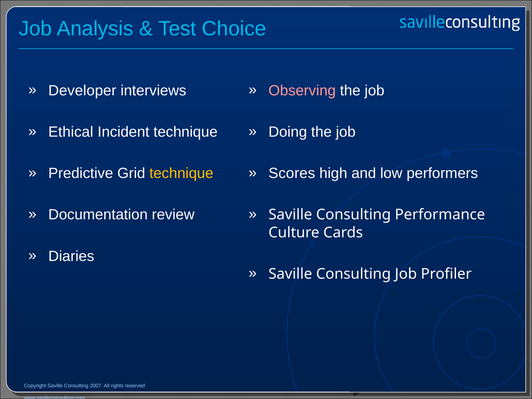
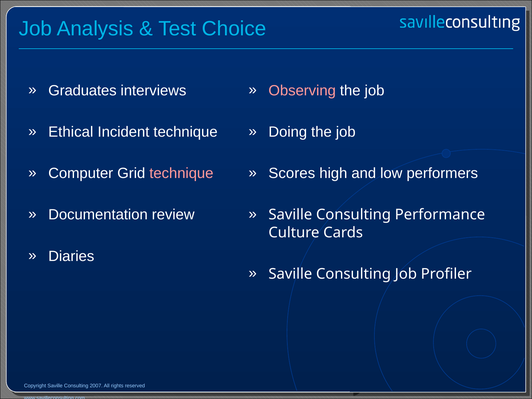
Developer: Developer -> Graduates
Predictive: Predictive -> Computer
technique at (181, 173) colour: yellow -> pink
